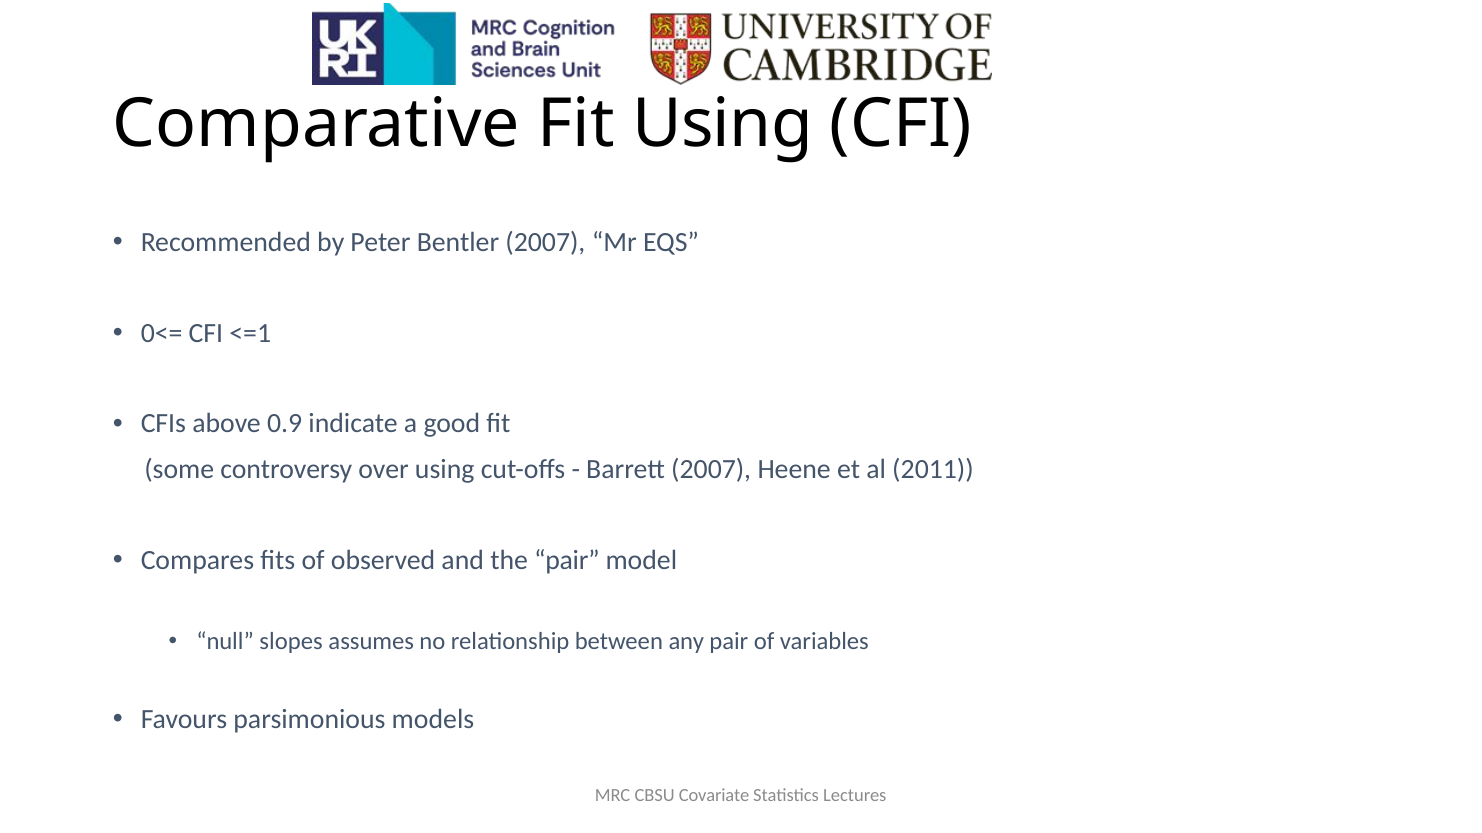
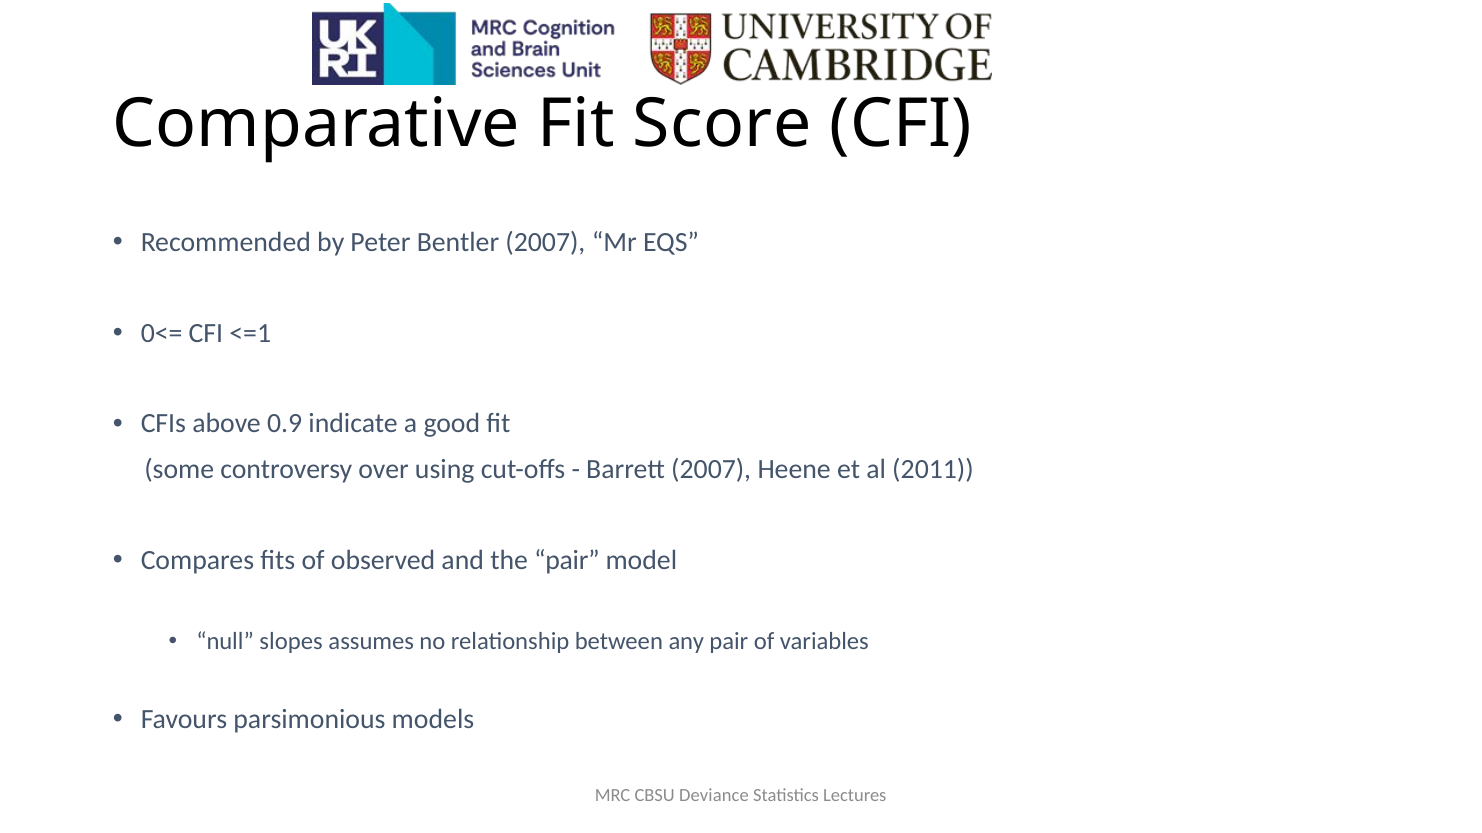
Fit Using: Using -> Score
Covariate: Covariate -> Deviance
